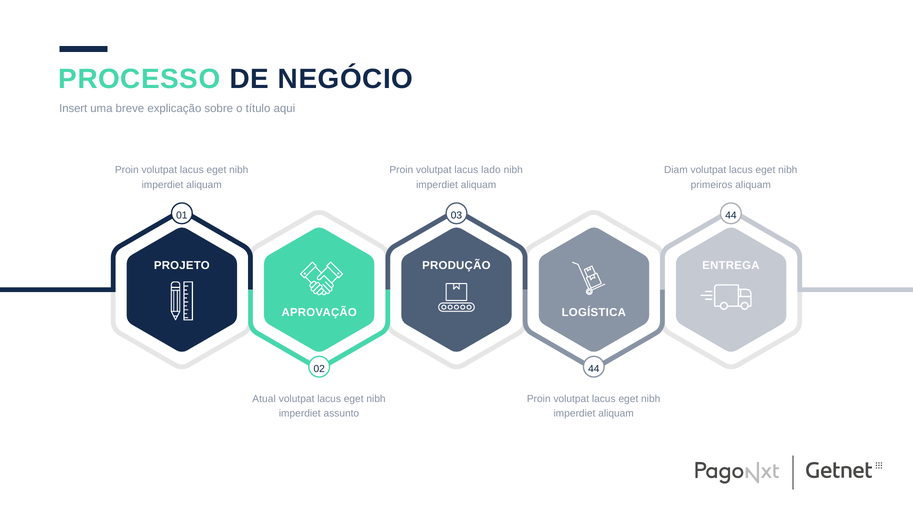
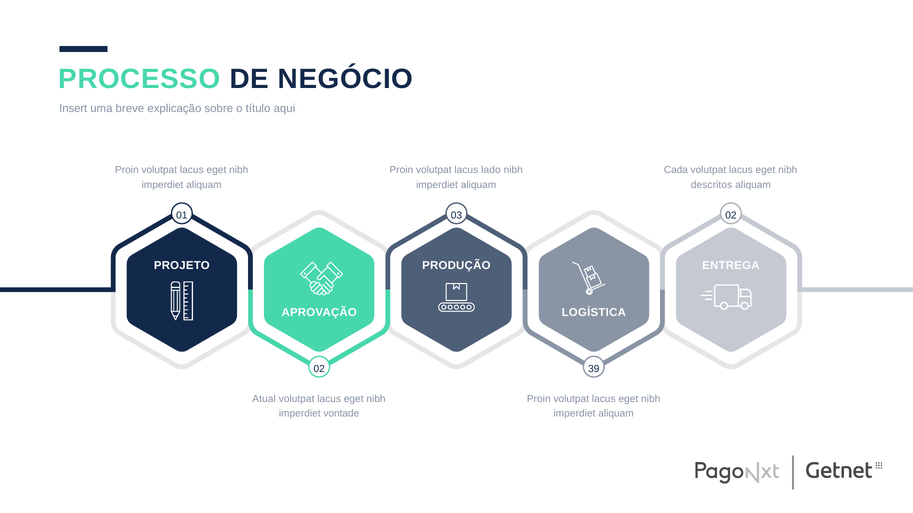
Diam: Diam -> Cada
primeiros: primeiros -> descritos
03 44: 44 -> 02
02 44: 44 -> 39
assunto: assunto -> vontade
